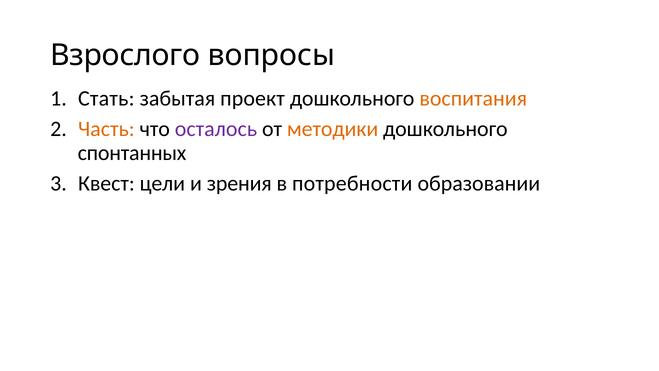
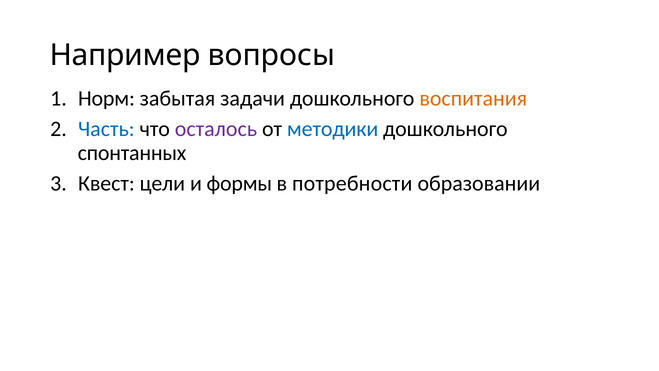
Взрослого: Взрослого -> Например
Стать: Стать -> Норм
проект: проект -> задачи
Часть colour: orange -> blue
методики colour: orange -> blue
зрения: зрения -> формы
